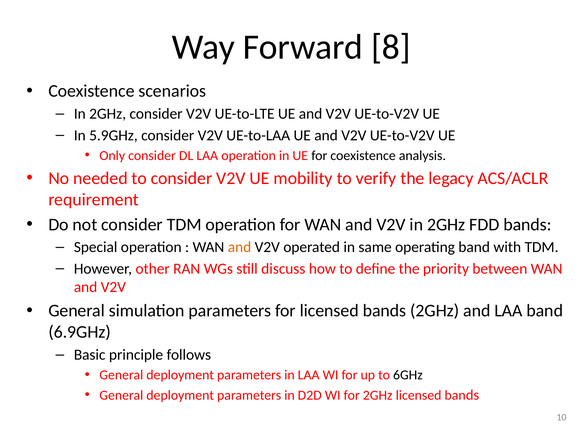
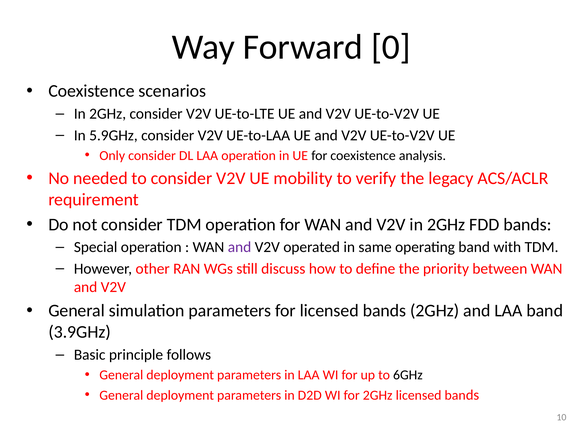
8: 8 -> 0
and at (240, 247) colour: orange -> purple
6.9GHz: 6.9GHz -> 3.9GHz
